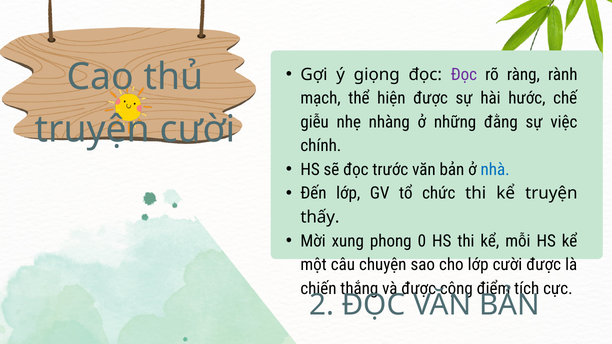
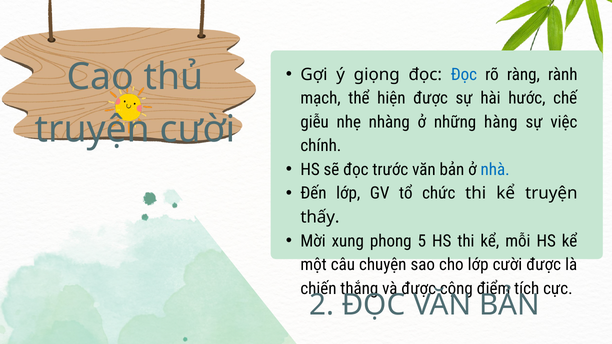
Đọc at (464, 75) colour: purple -> blue
đằng: đằng -> hàng
0: 0 -> 5
